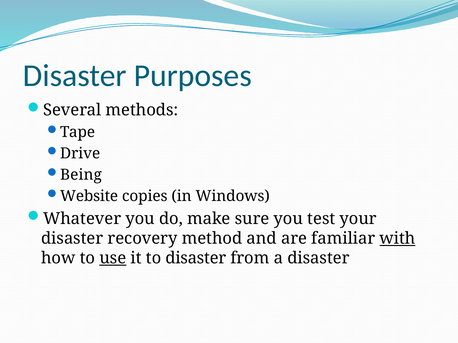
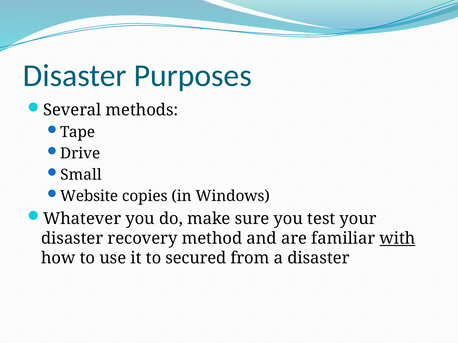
Being: Being -> Small
use underline: present -> none
to disaster: disaster -> secured
